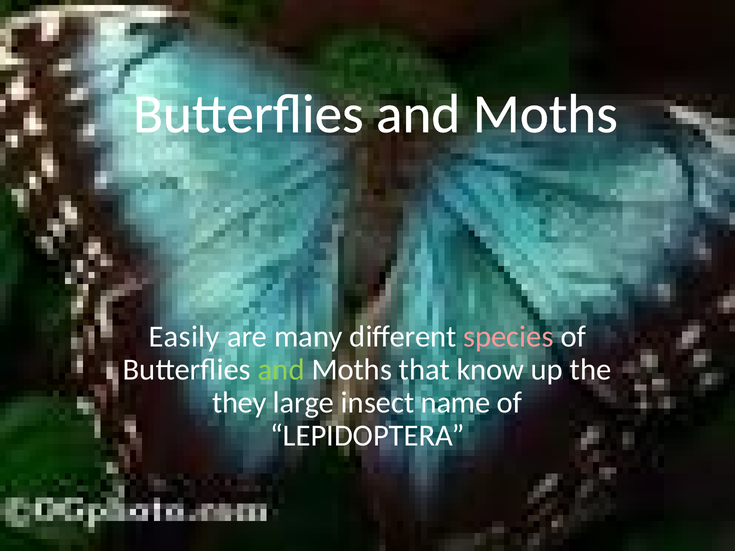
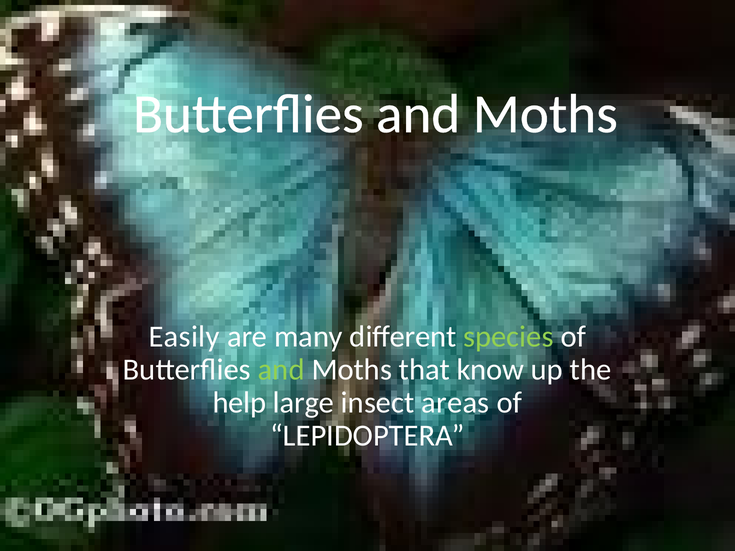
species colour: pink -> light green
they: they -> help
name: name -> areas
